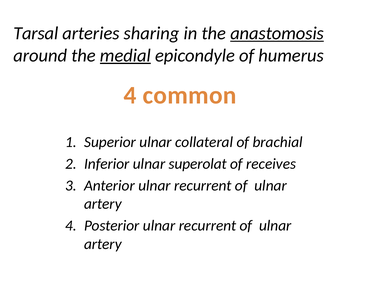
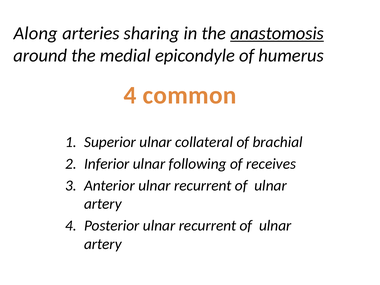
Tarsal: Tarsal -> Along
medial underline: present -> none
superolat: superolat -> following
